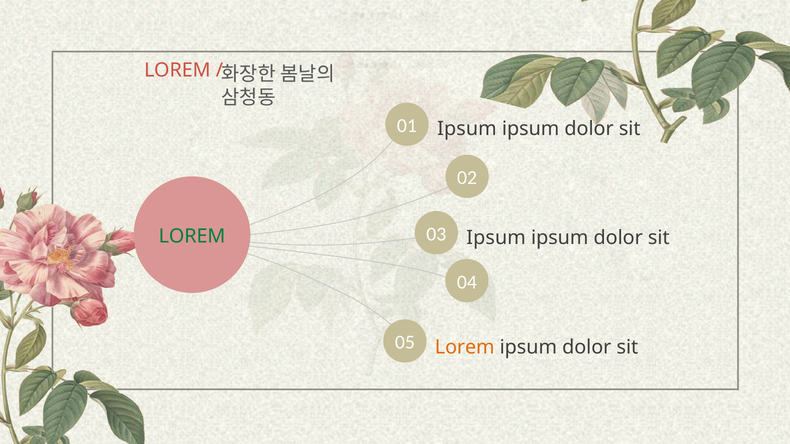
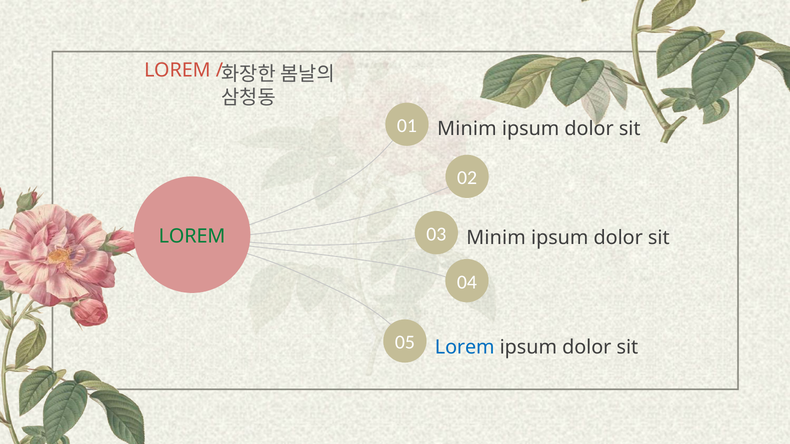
Ipsum at (467, 129): Ipsum -> Minim
Ipsum at (496, 238): Ipsum -> Minim
Lorem at (465, 348) colour: orange -> blue
